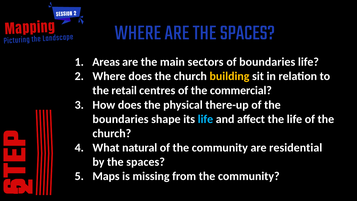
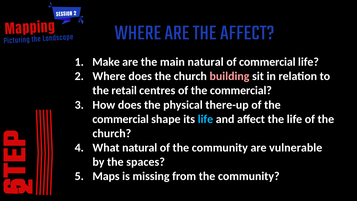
ARE THE SPACES: SPACES -> AFFECT
Areas: Areas -> Make
main sectors: sectors -> natural
of boundaries: boundaries -> commercial
building colour: yellow -> pink
boundaries at (120, 119): boundaries -> commercial
residential: residential -> vulnerable
